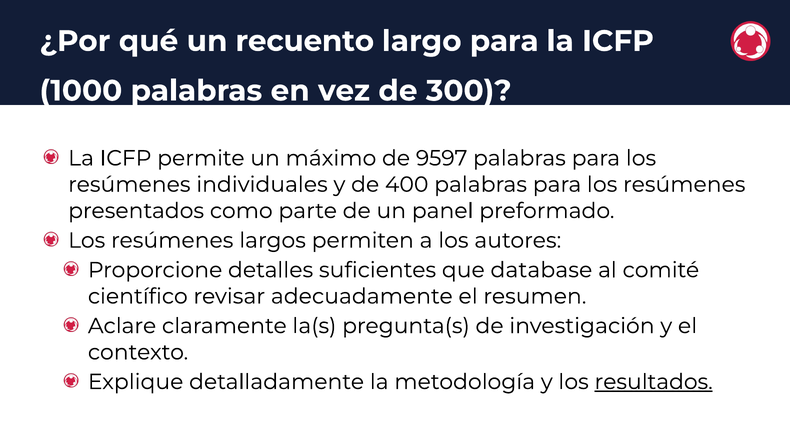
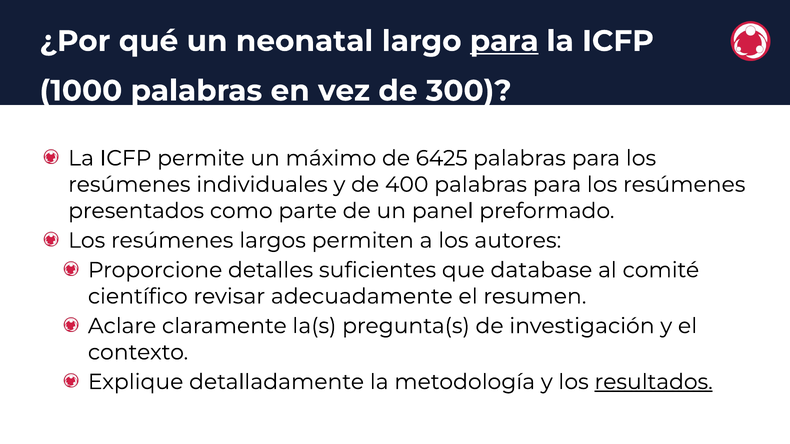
recuento: recuento -> neonatal
para at (504, 41) underline: none -> present
9597: 9597 -> 6425
